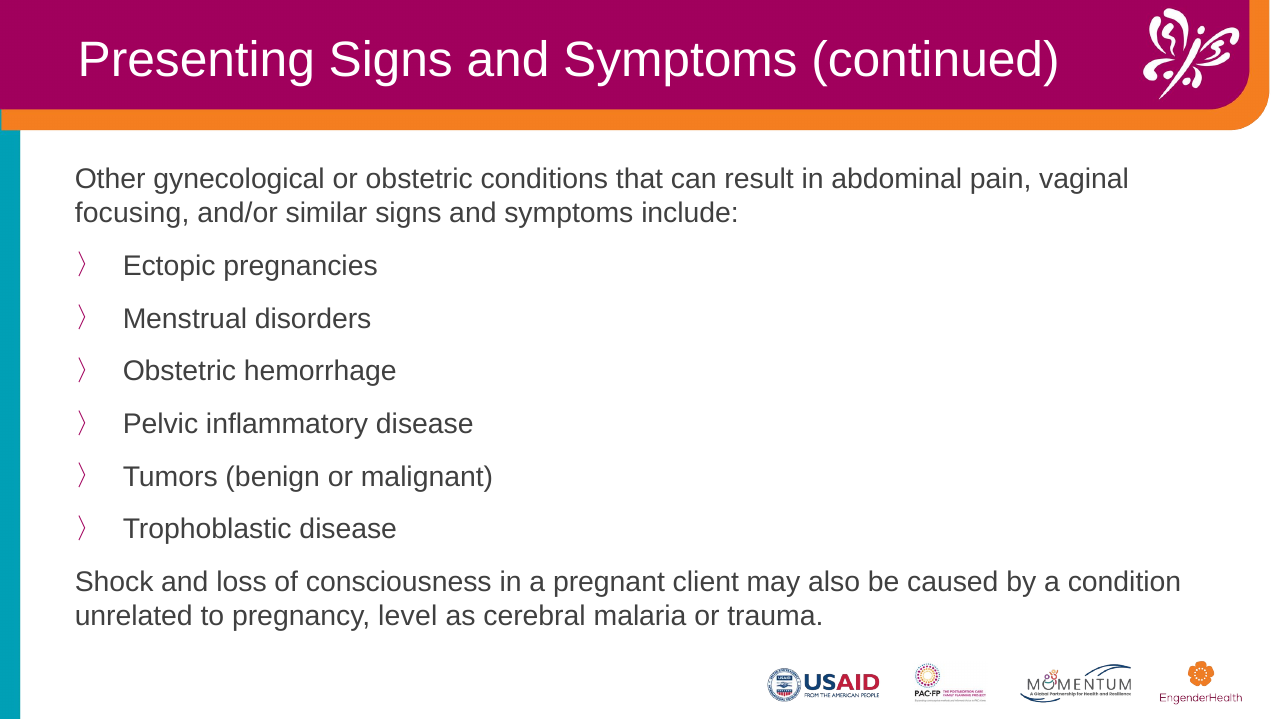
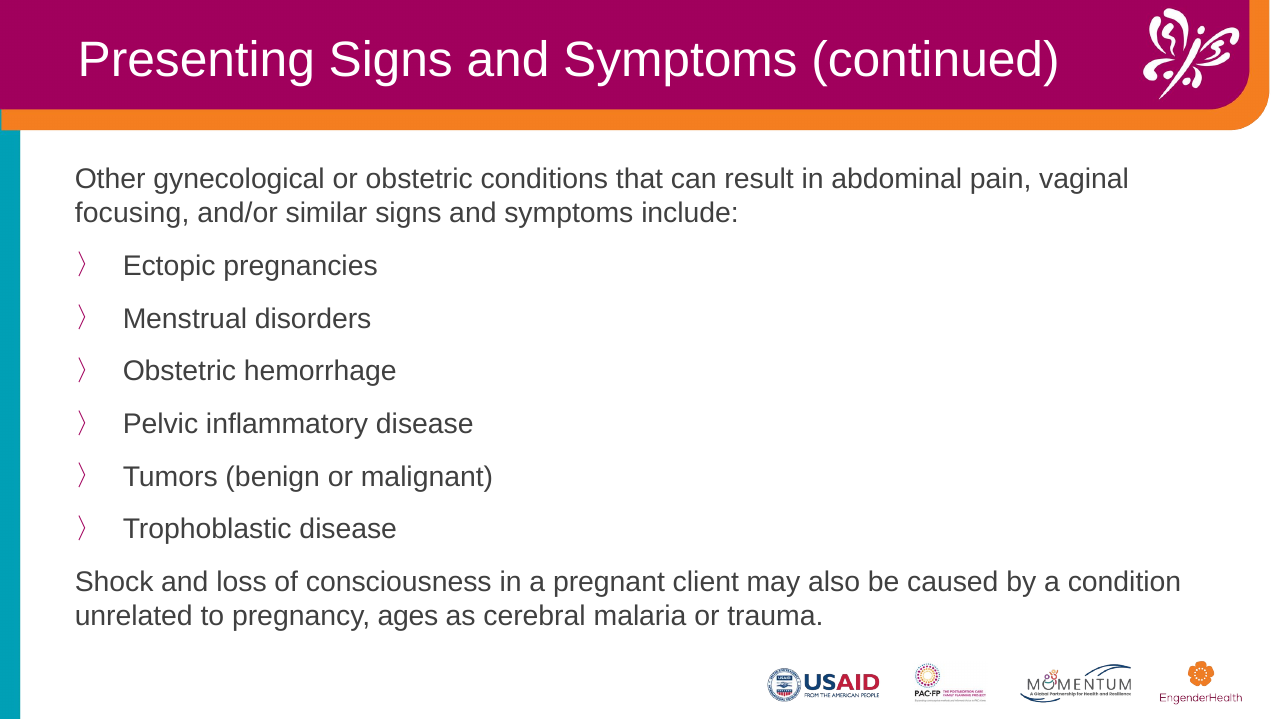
level: level -> ages
